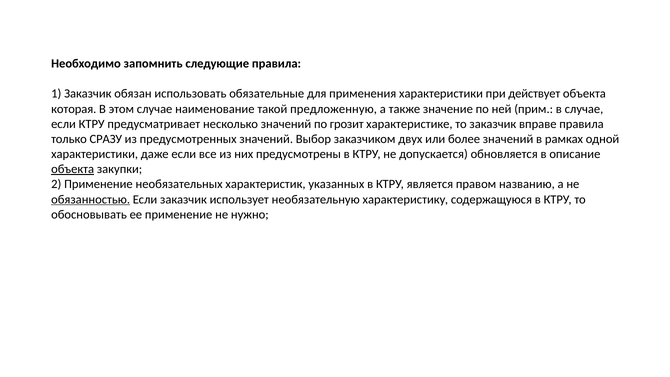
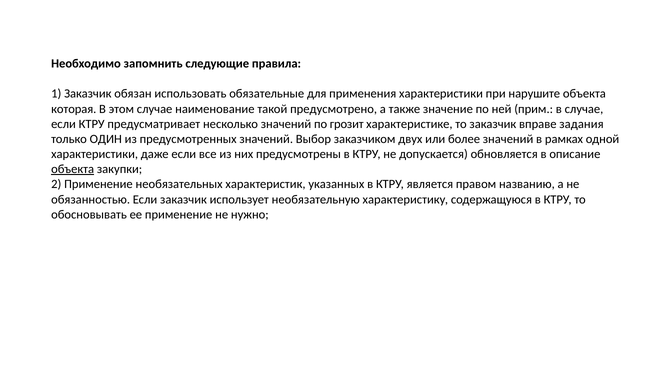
действует: действует -> нарушите
предложенную: предложенную -> предусмотрено
вправе правила: правила -> задания
СРАЗУ: СРАЗУ -> ОДИН
обязанностью underline: present -> none
